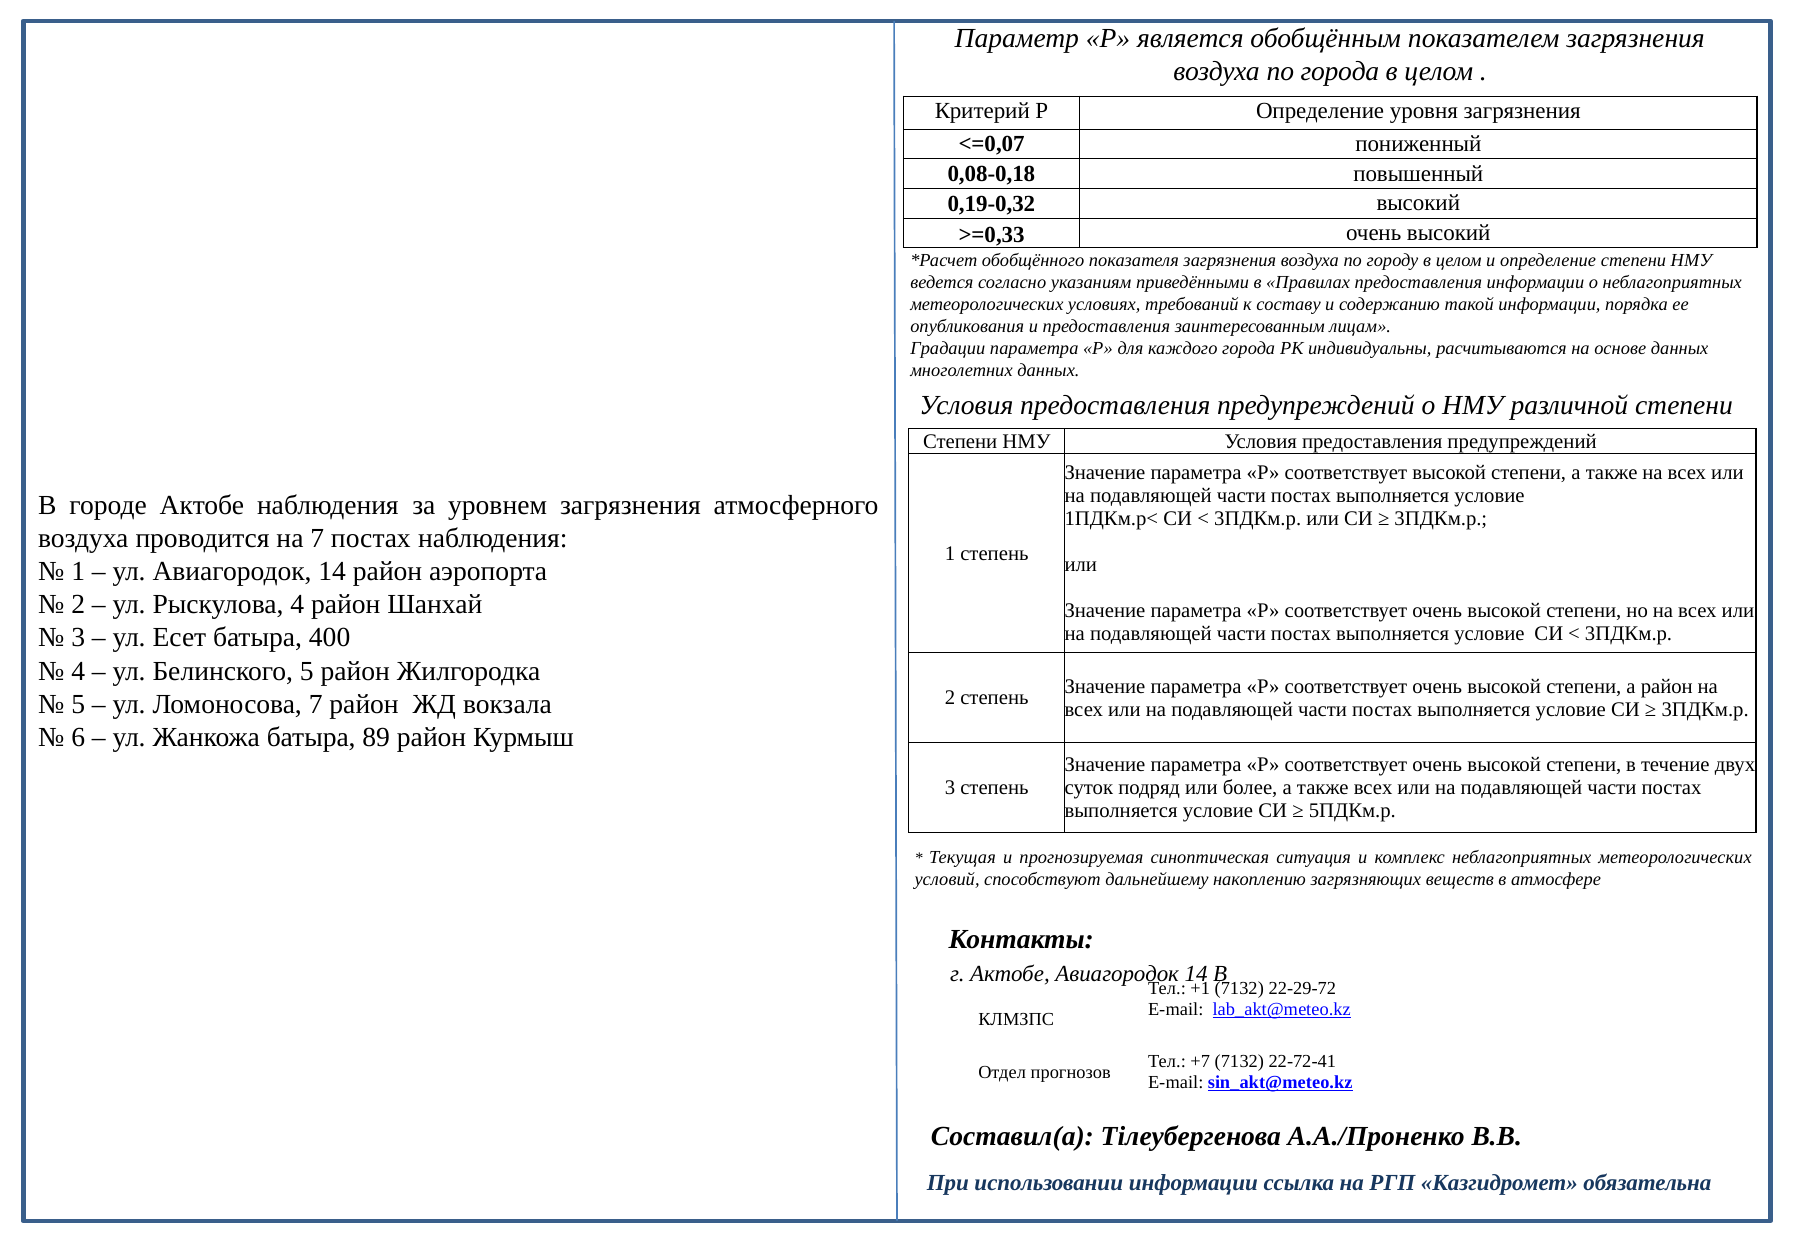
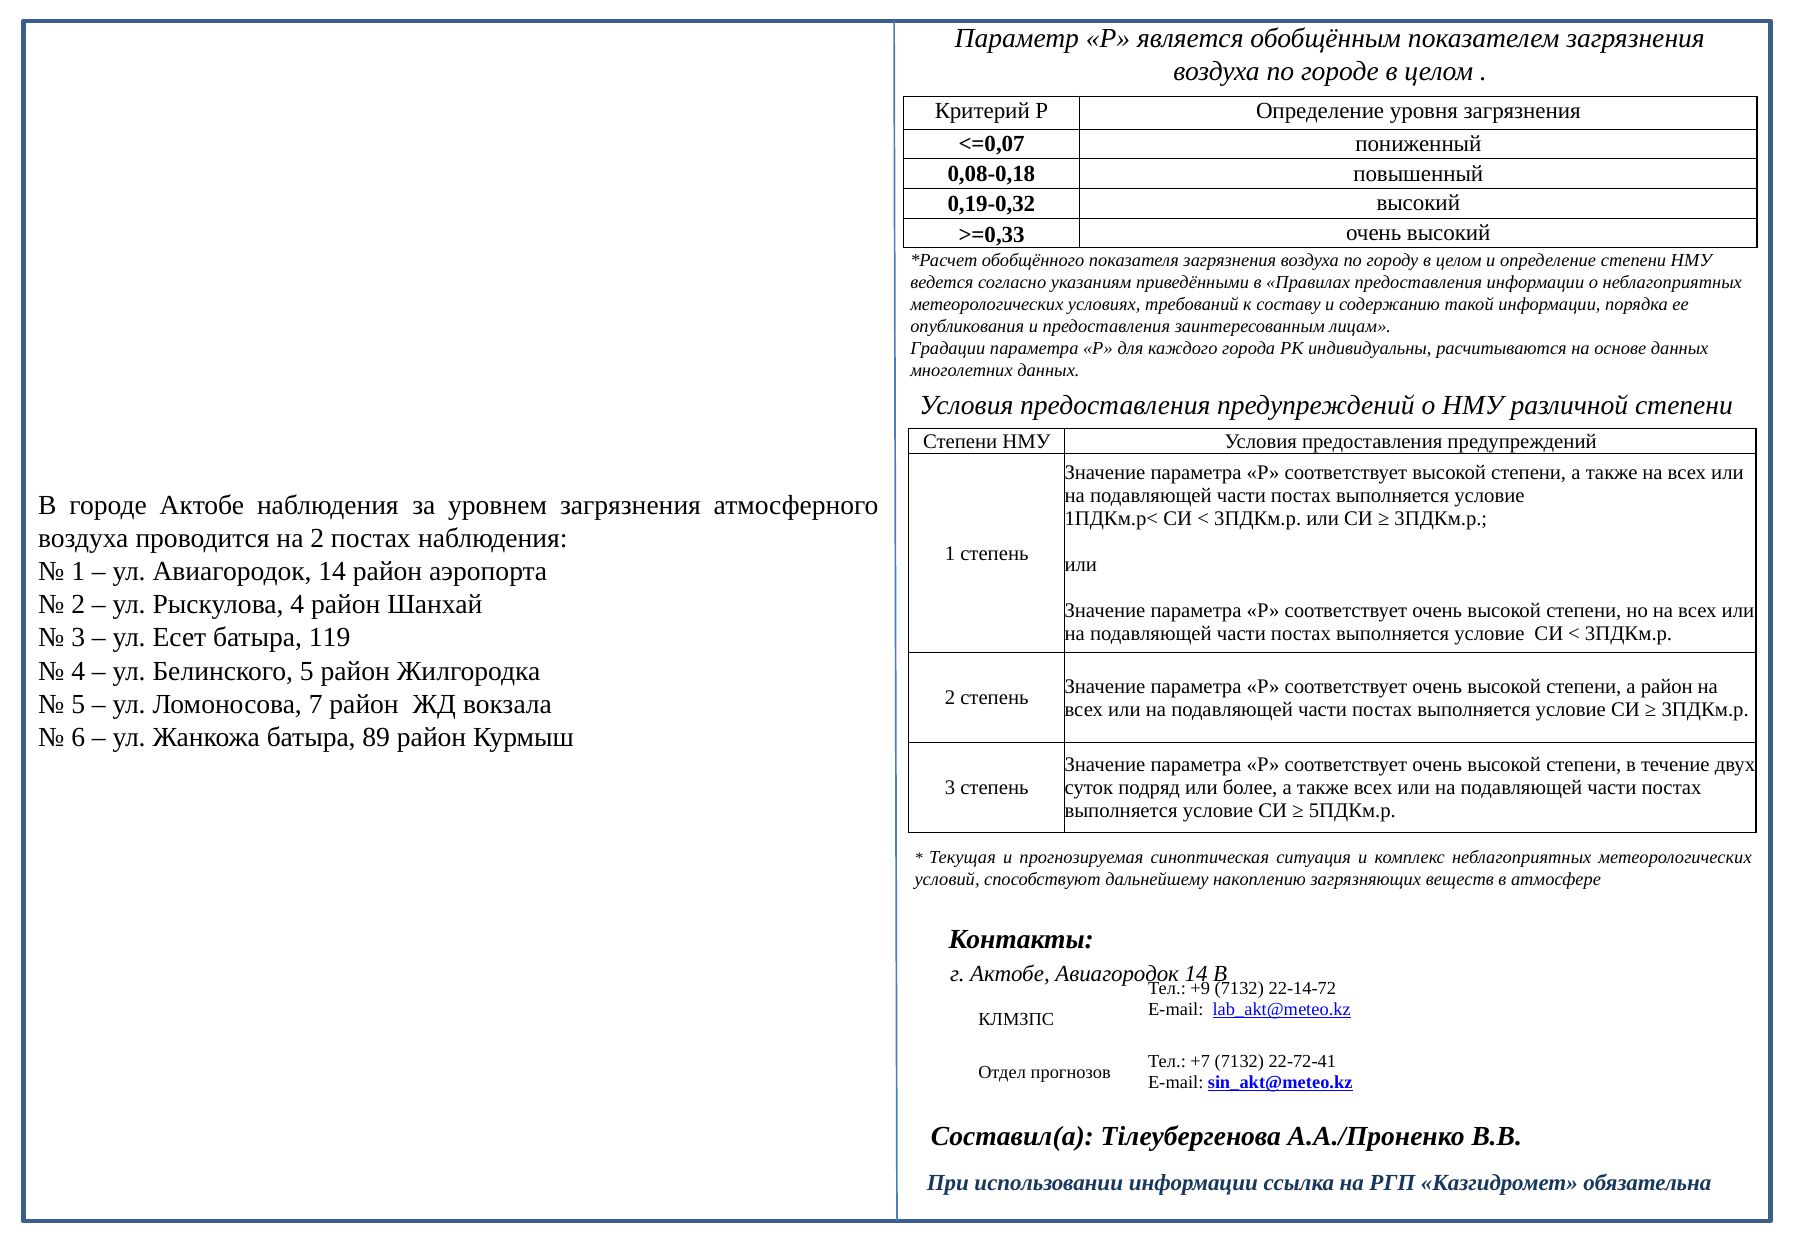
по города: города -> городе
на 7: 7 -> 2
400: 400 -> 119
+1: +1 -> +9
22-29-72: 22-29-72 -> 22-14-72
